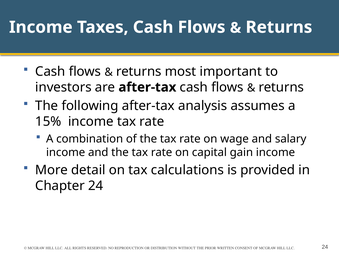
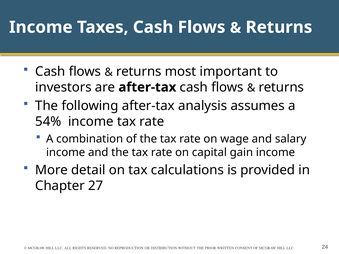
15%: 15% -> 54%
Chapter 24: 24 -> 27
